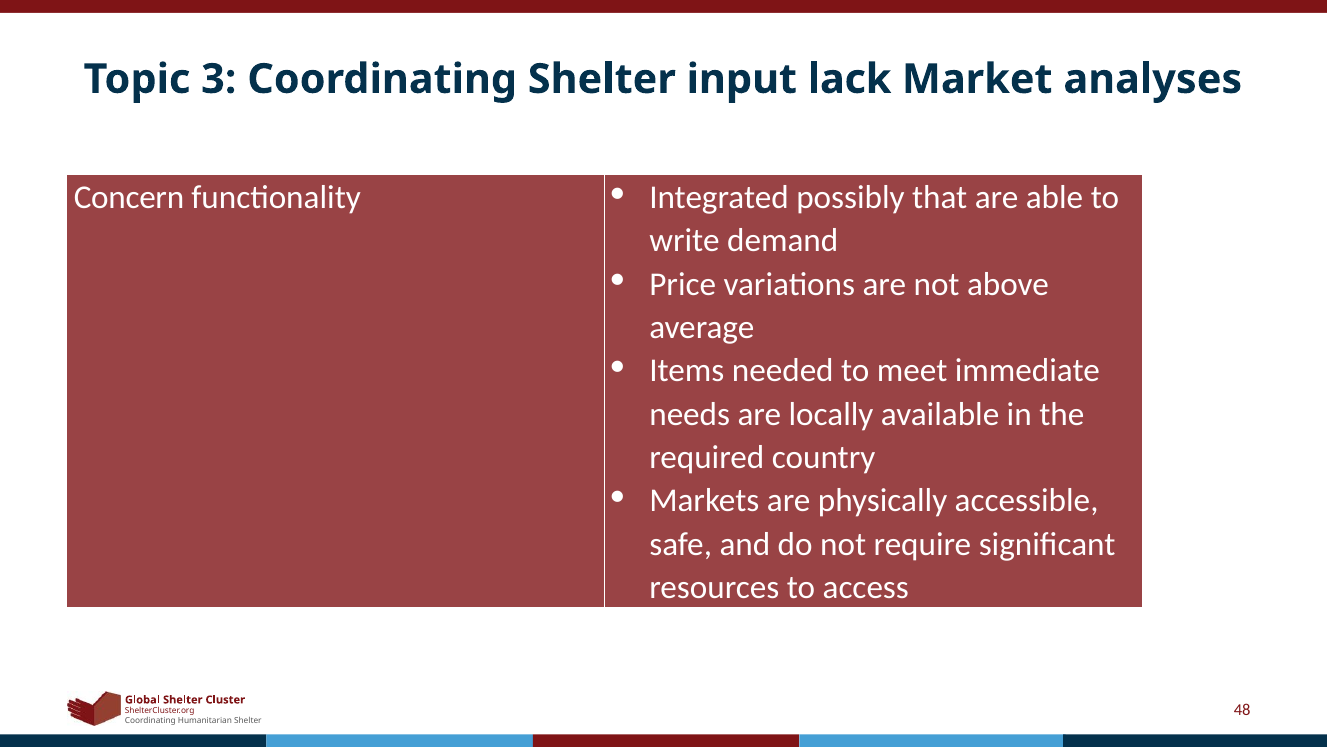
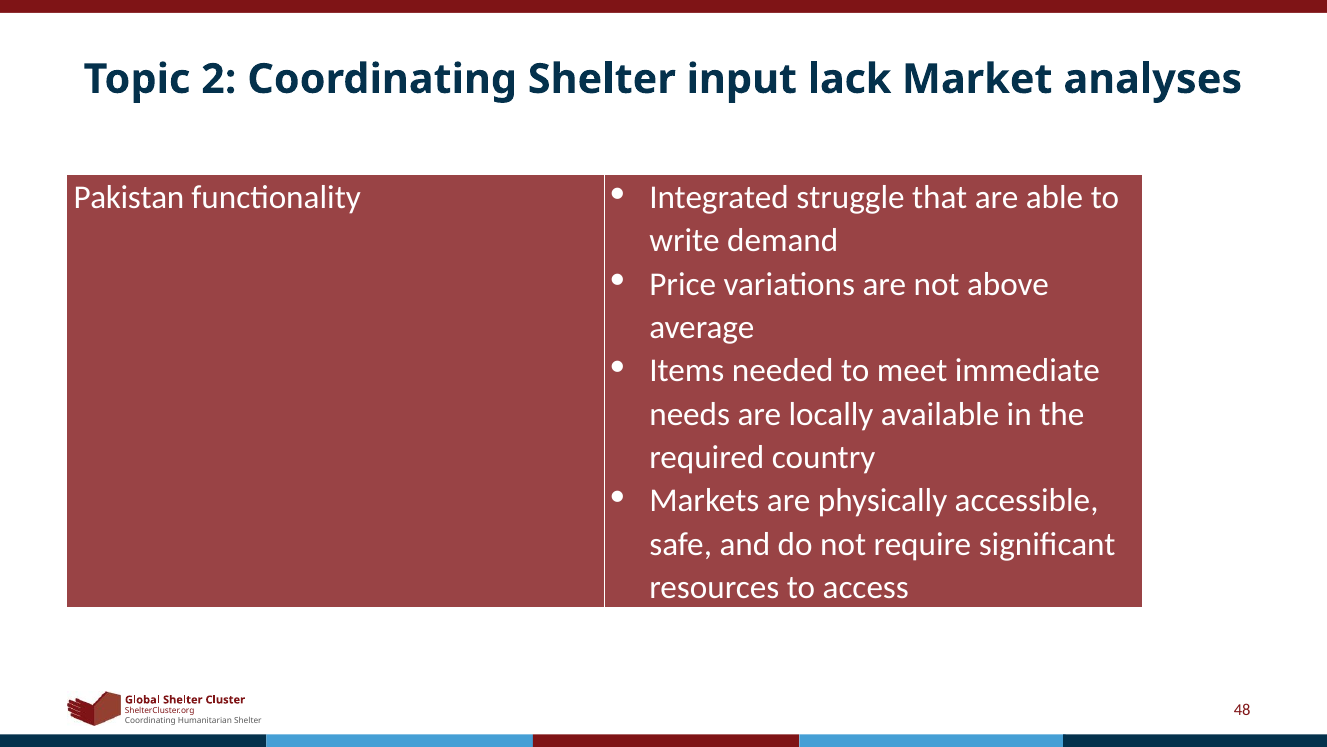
3: 3 -> 2
Concern: Concern -> Pakistan
possibly: possibly -> struggle
